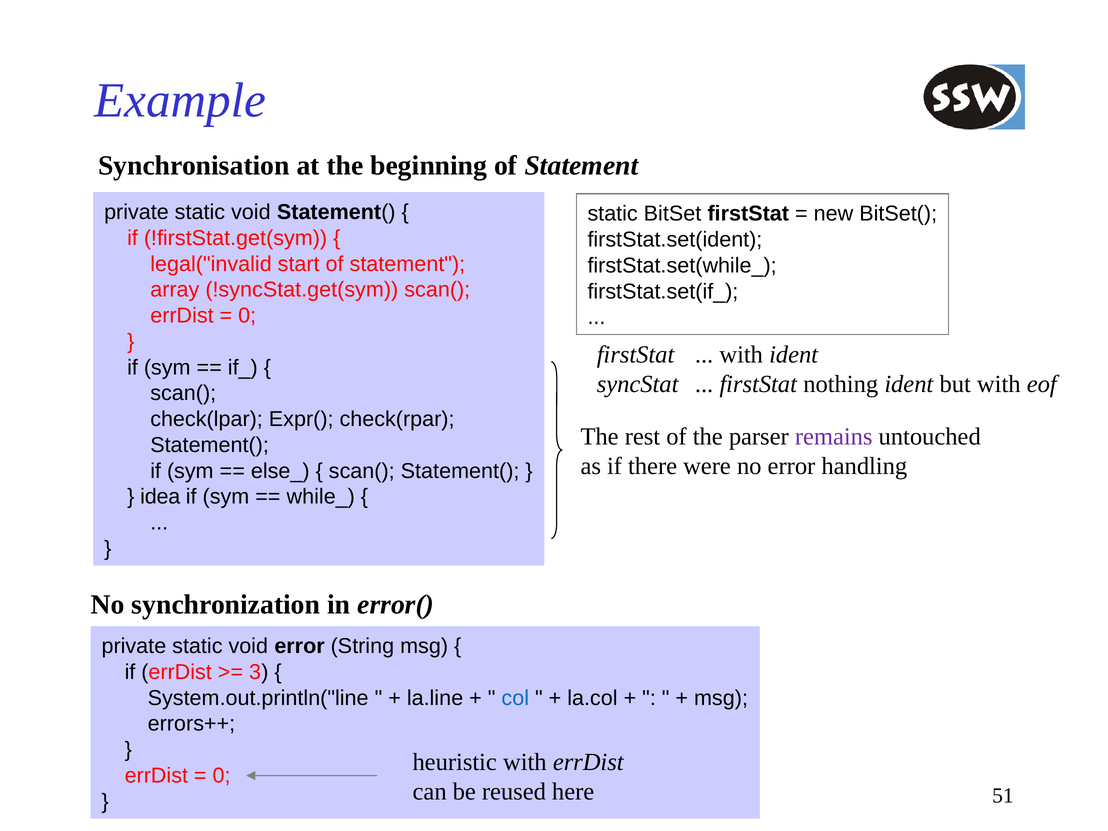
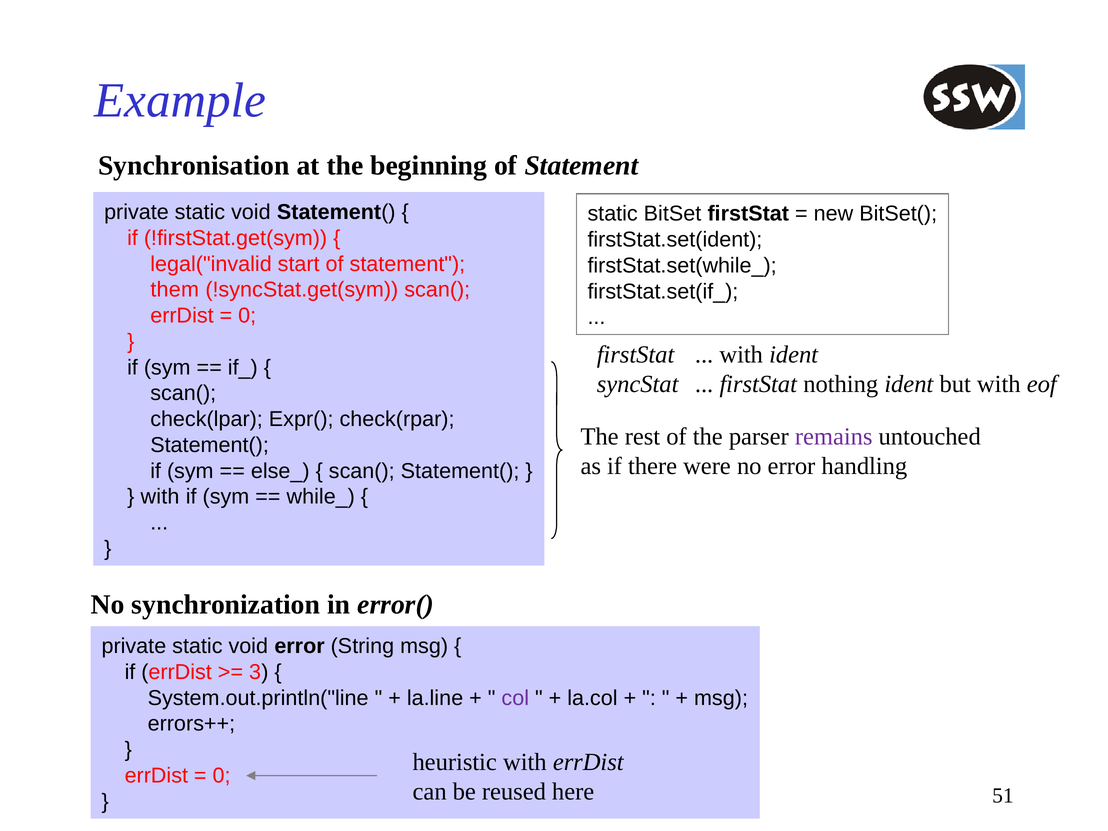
array: array -> them
idea at (160, 497): idea -> with
col colour: blue -> purple
